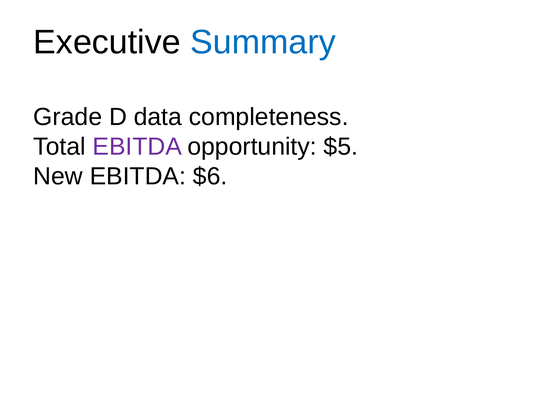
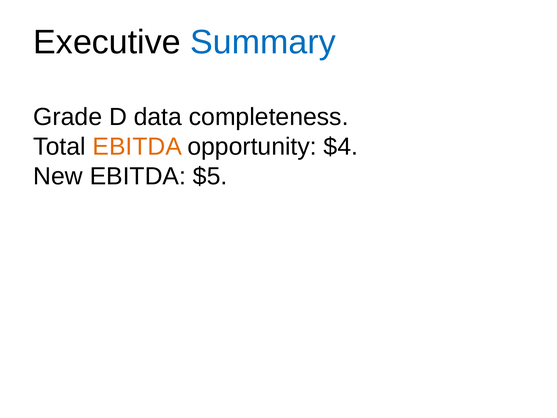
EBITDA at (137, 147) colour: purple -> orange
$5: $5 -> $4
$6: $6 -> $5
